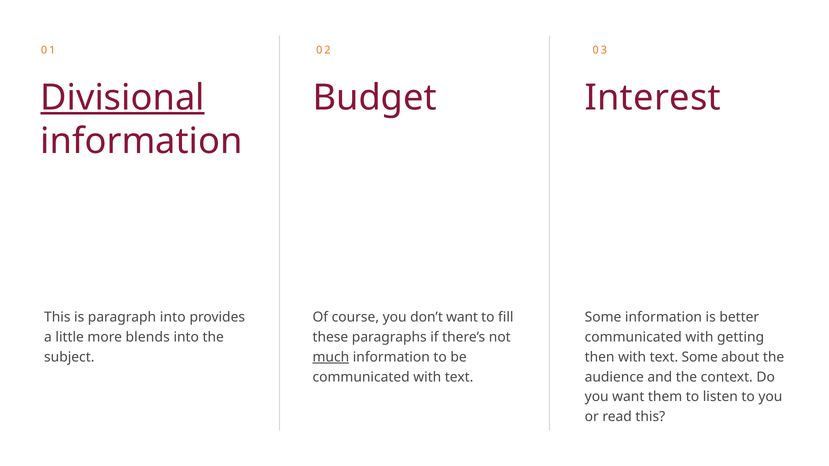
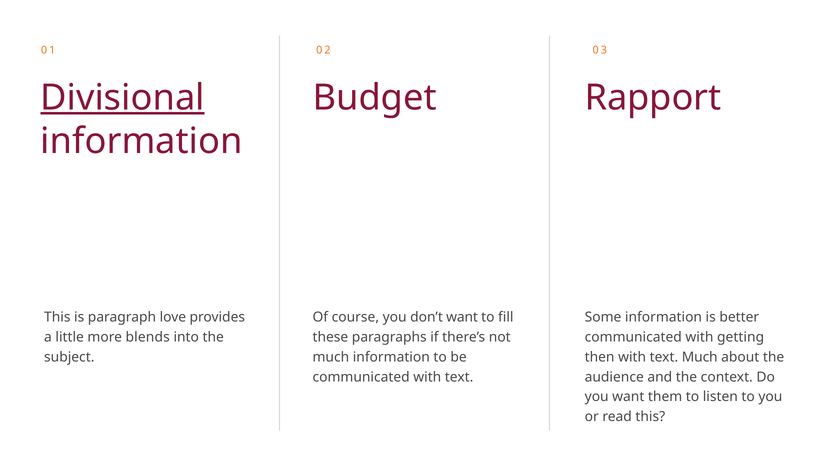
Interest: Interest -> Rapport
paragraph into: into -> love
much at (331, 357) underline: present -> none
then with text Some: Some -> Much
